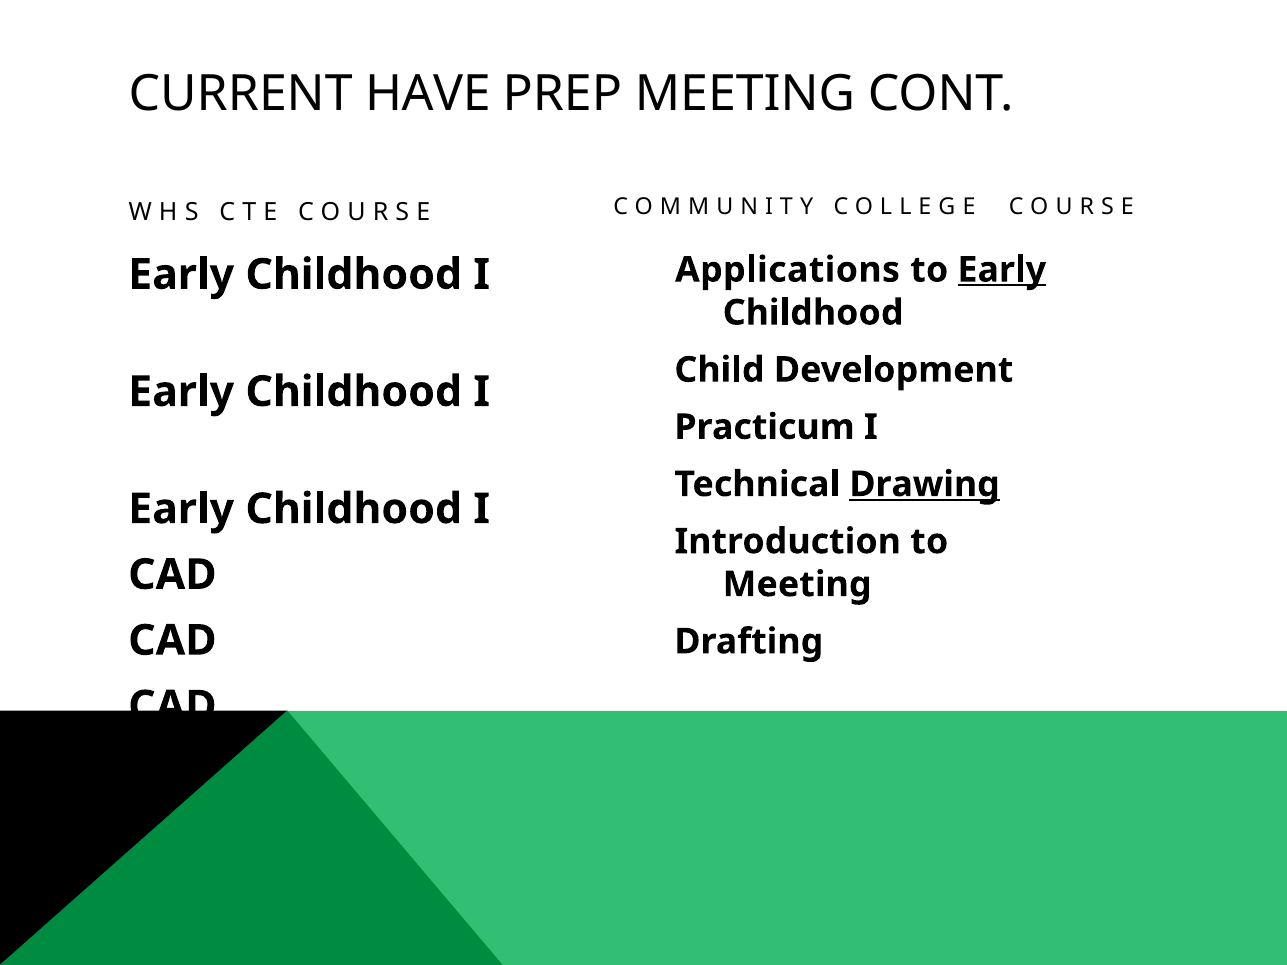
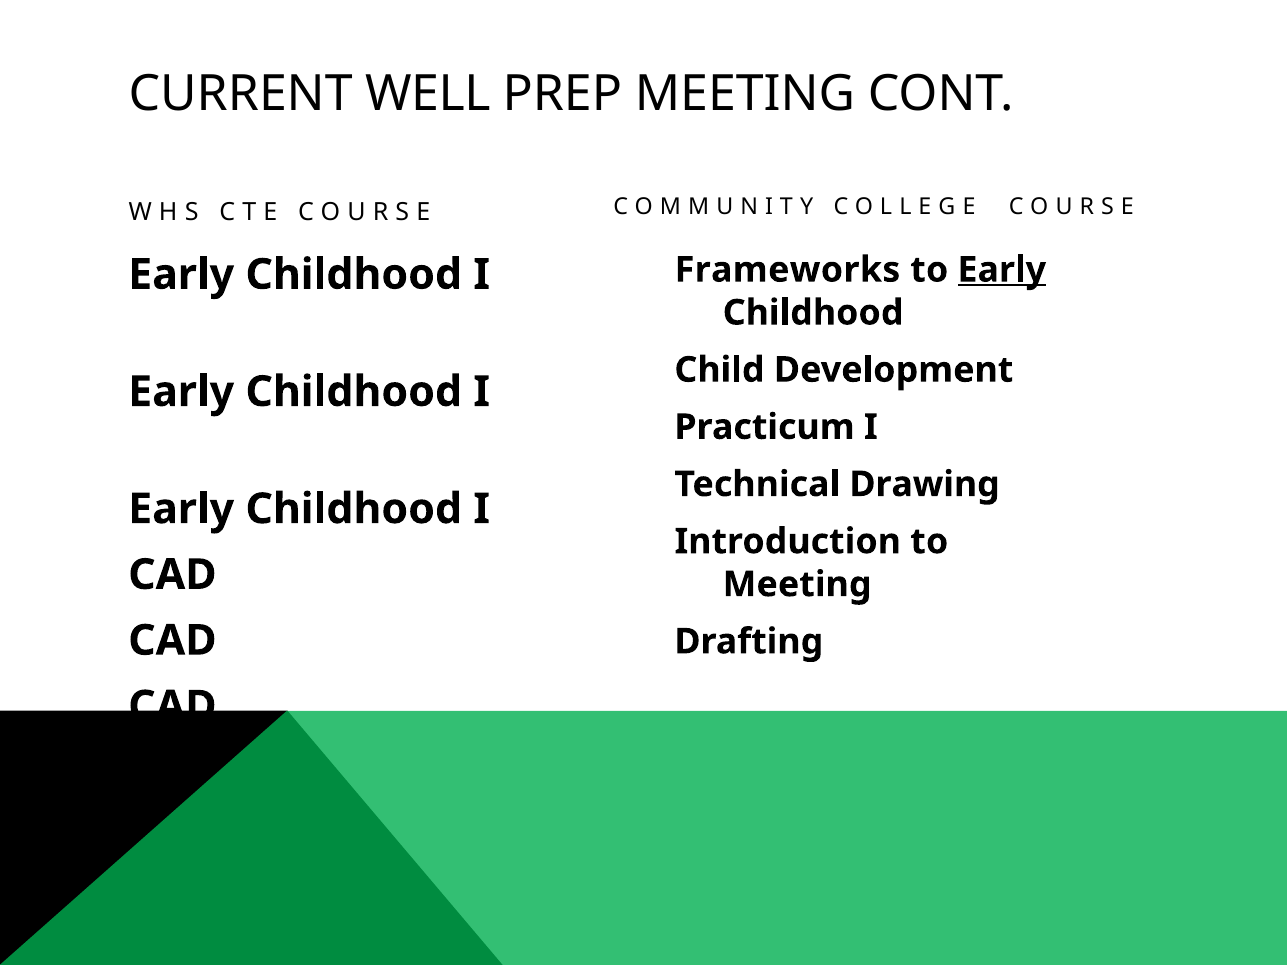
HAVE: HAVE -> WELL
Applications: Applications -> Frameworks
Drawing underline: present -> none
